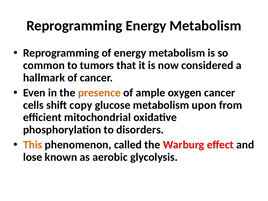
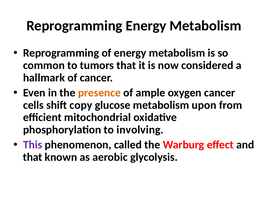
disorders: disorders -> involving
This colour: orange -> purple
lose at (33, 157): lose -> that
